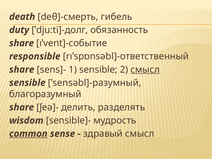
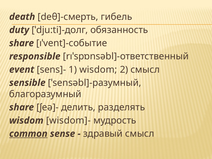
share at (22, 70): share -> event
1 sensible: sensible -> wisdom
смысл at (145, 70) underline: present -> none
sensible]-: sensible]- -> wisdom]-
